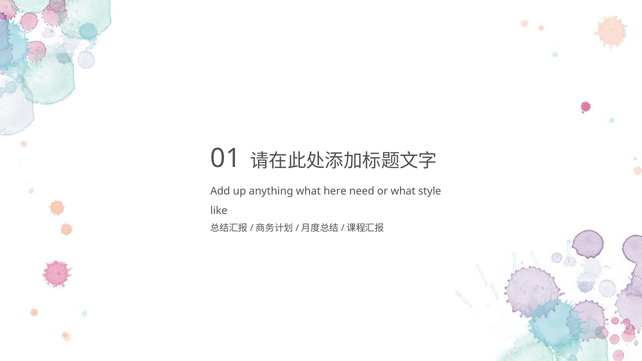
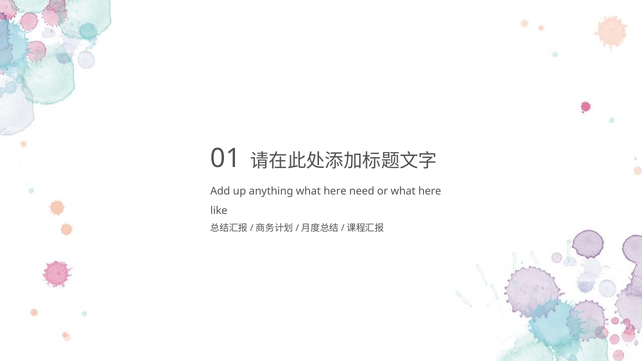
or what style: style -> here
